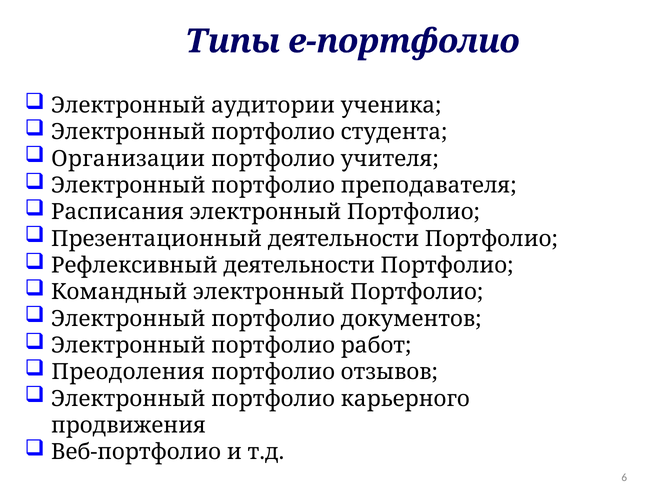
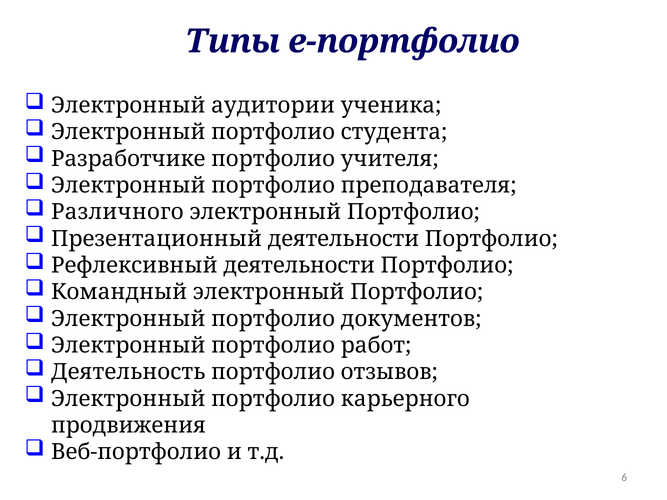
Организации: Организации -> Разработчике
Расписания: Расписания -> Различного
Преодоления: Преодоления -> Деятельность
